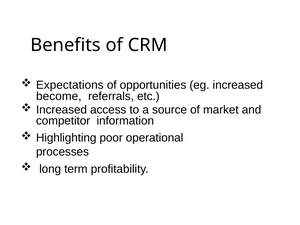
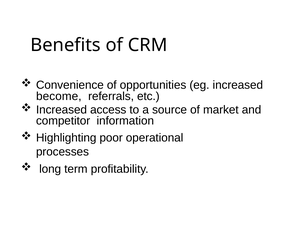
Expectations: Expectations -> Convenience
